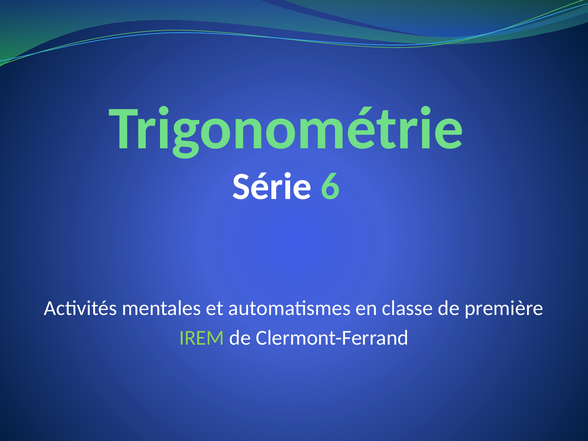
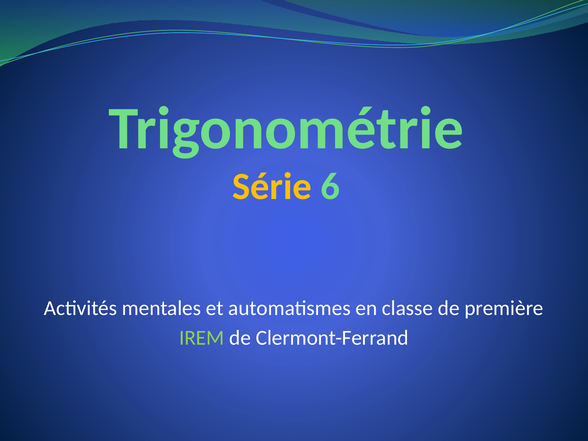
Série colour: white -> yellow
